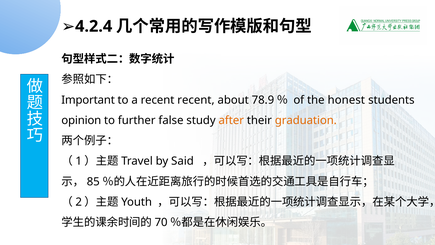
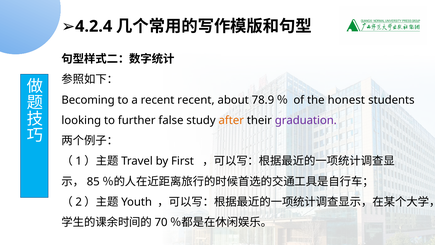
Important: Important -> Becoming
opinion: opinion -> looking
graduation colour: orange -> purple
Said: Said -> First
